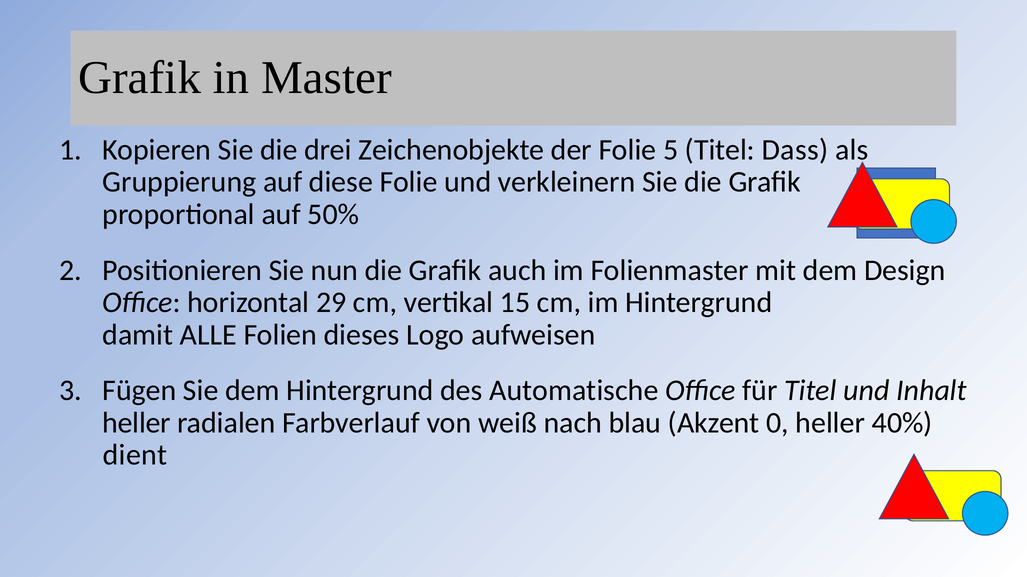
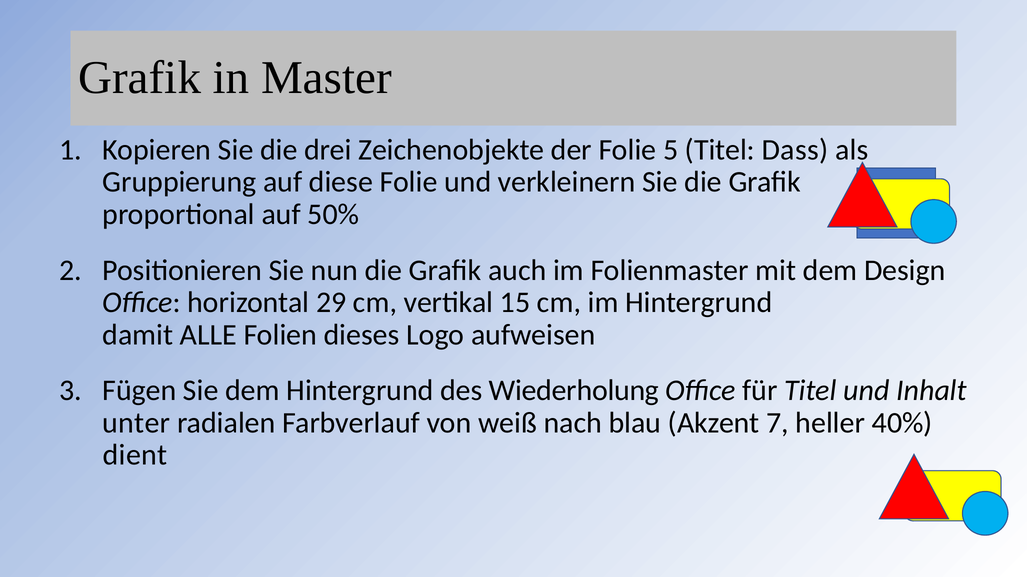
Automatische: Automatische -> Wiederholung
heller at (136, 423): heller -> unter
0: 0 -> 7
